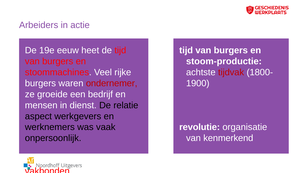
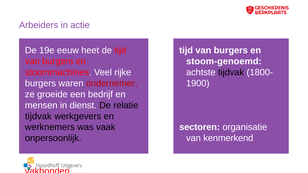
stoom-productie: stoom-productie -> stoom-genoemd
tijdvak at (231, 72) colour: red -> black
aspect at (38, 116): aspect -> tijdvak
revolutie at (200, 127): revolutie -> sectoren
